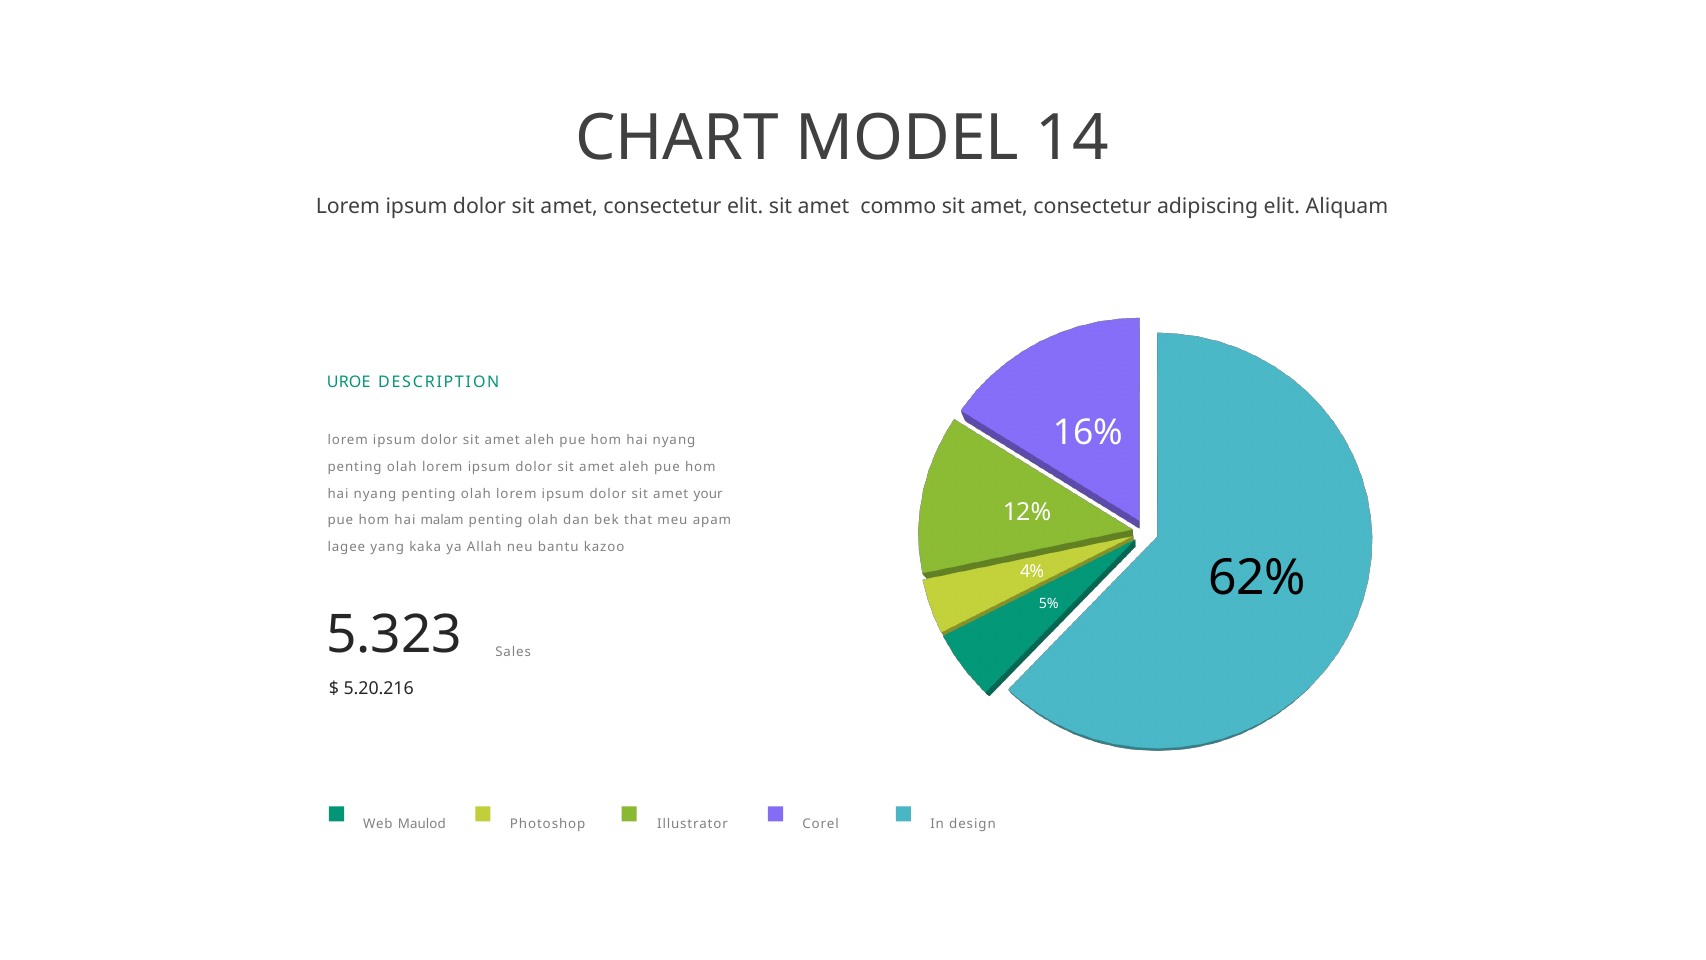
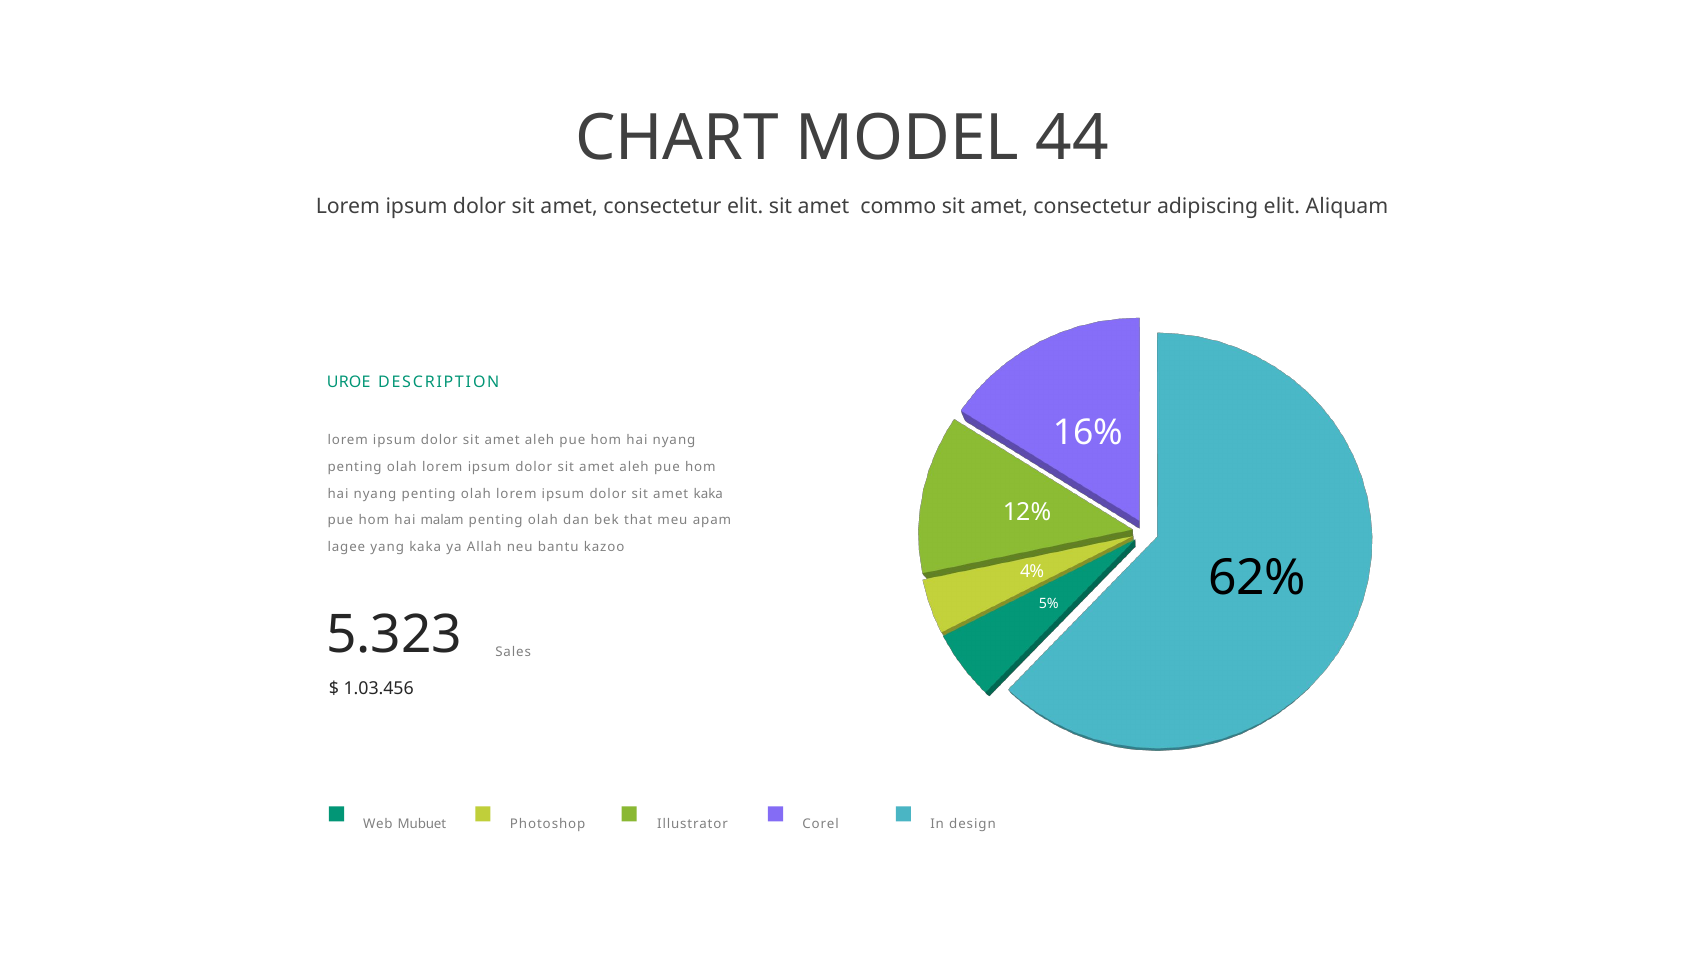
14: 14 -> 44
amet your: your -> kaka
5.20.216: 5.20.216 -> 1.03.456
Maulod: Maulod -> Mubuet
